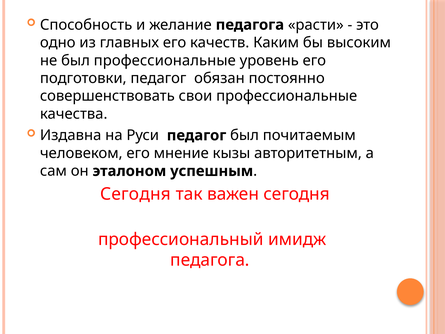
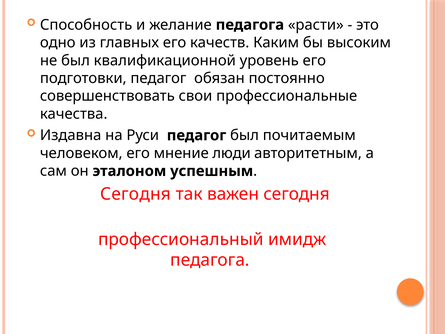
был профессиональные: профессиональные -> квалификационной
кызы: кызы -> люди
